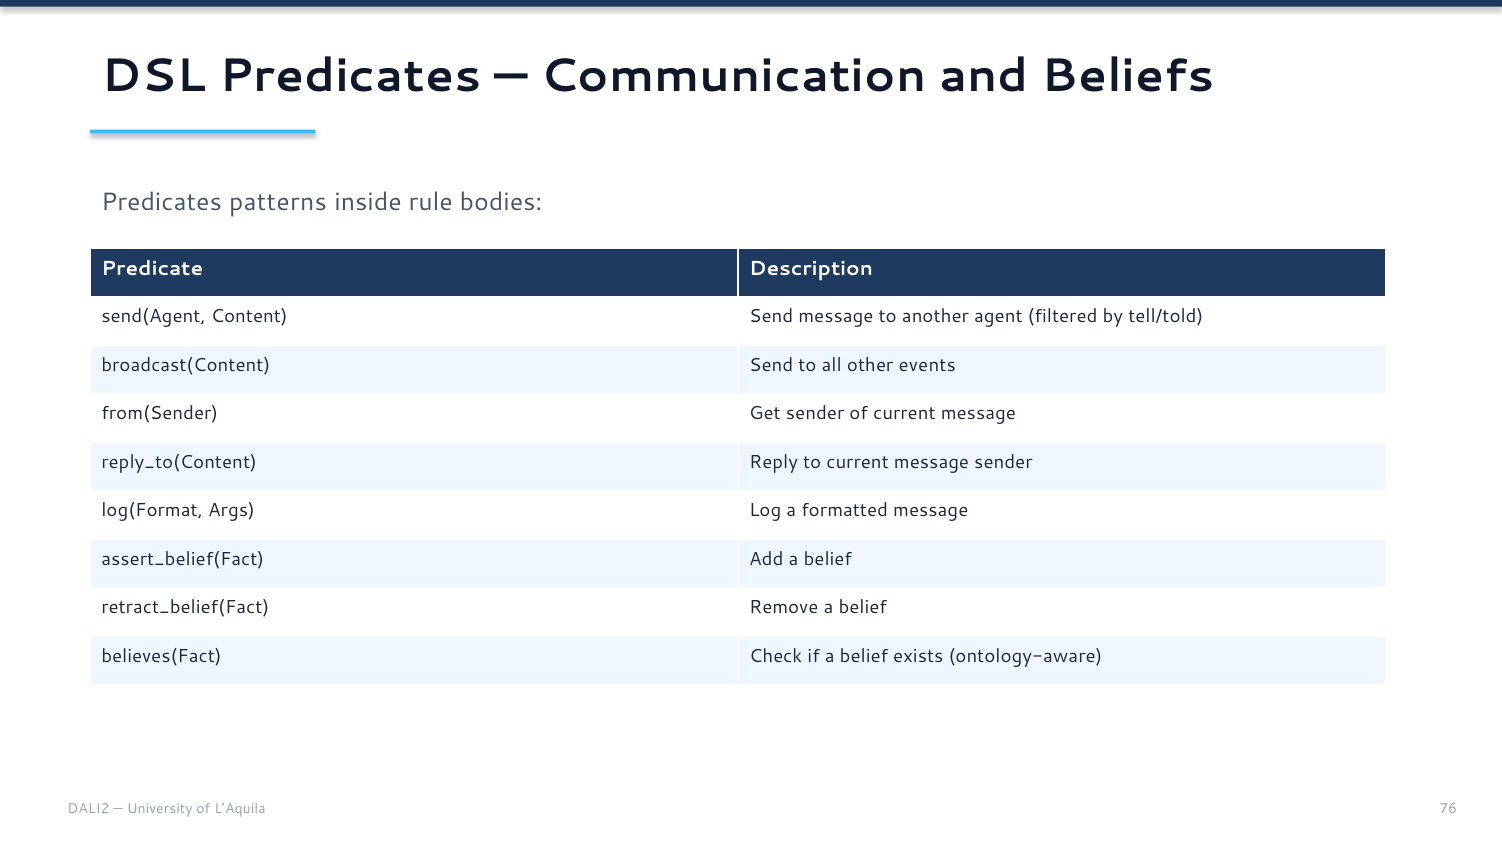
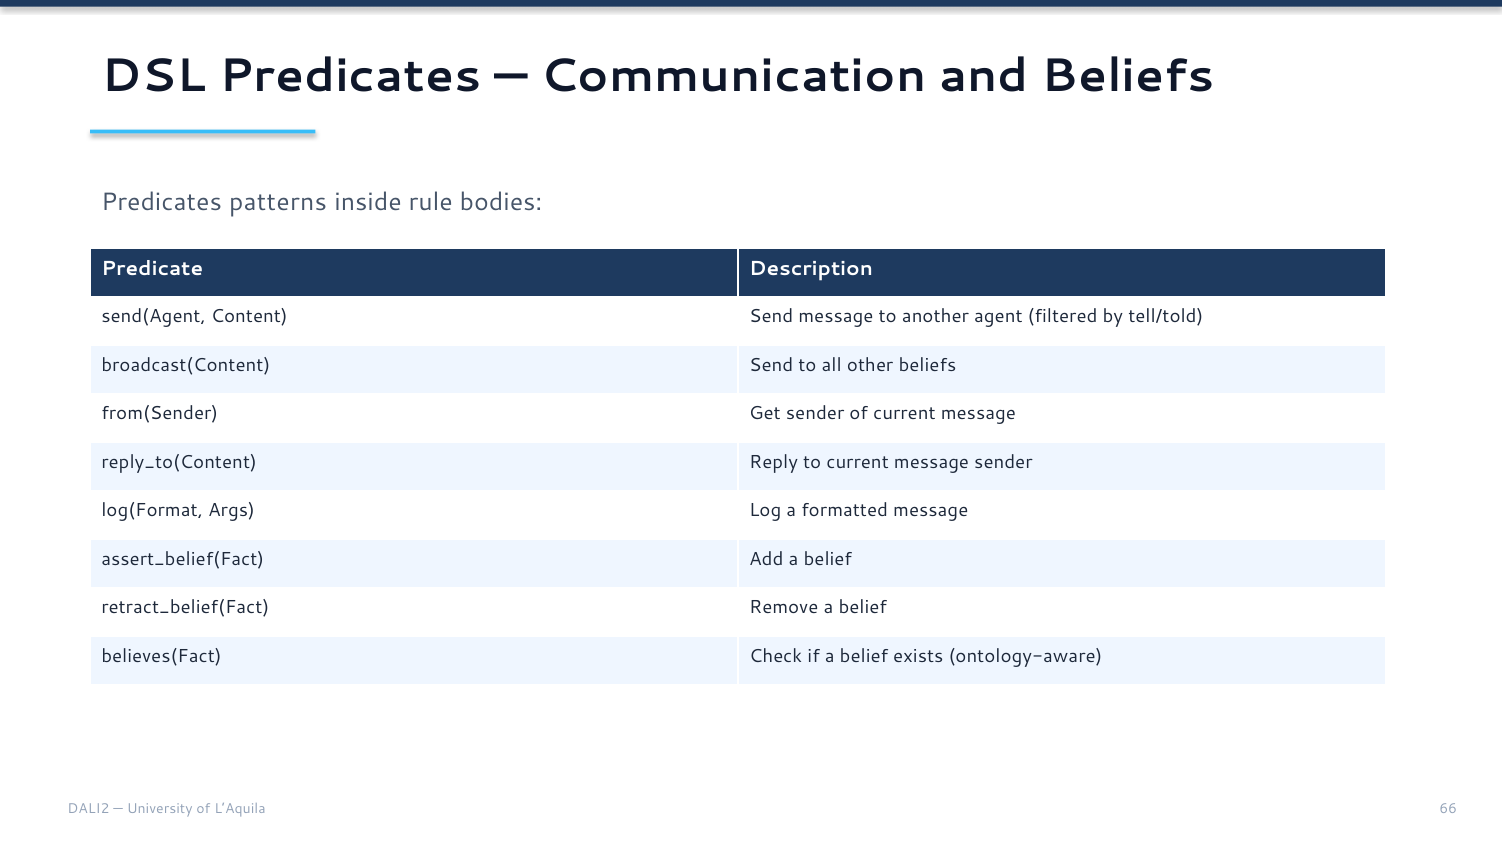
other events: events -> beliefs
76: 76 -> 66
